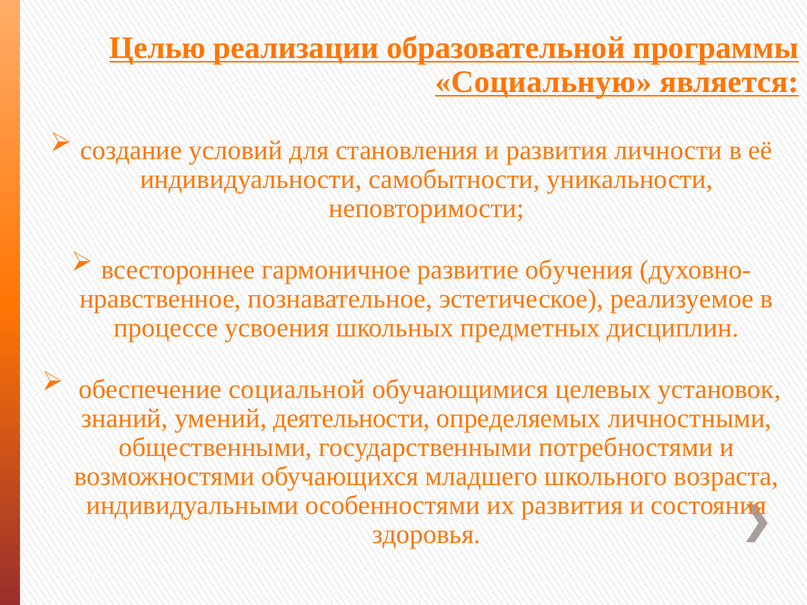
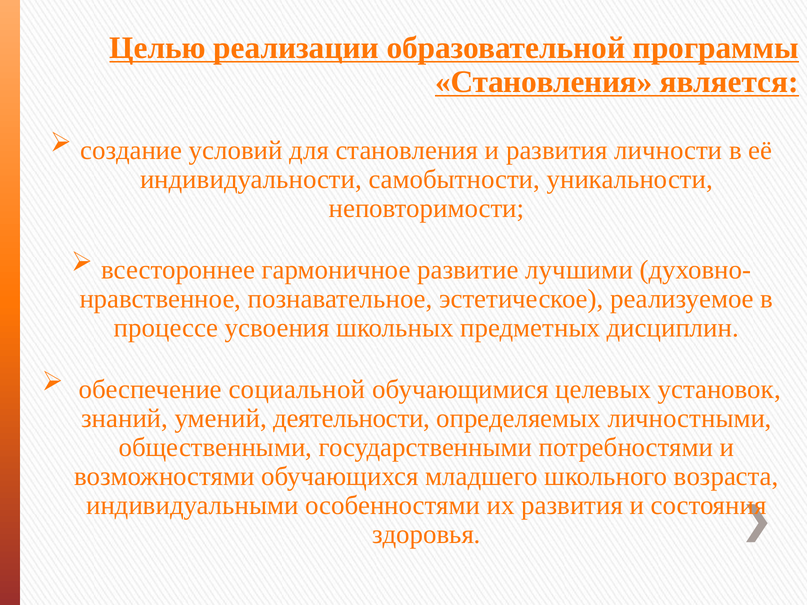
Социальную at (543, 82): Социальную -> Становления
обучения: обучения -> лучшими
